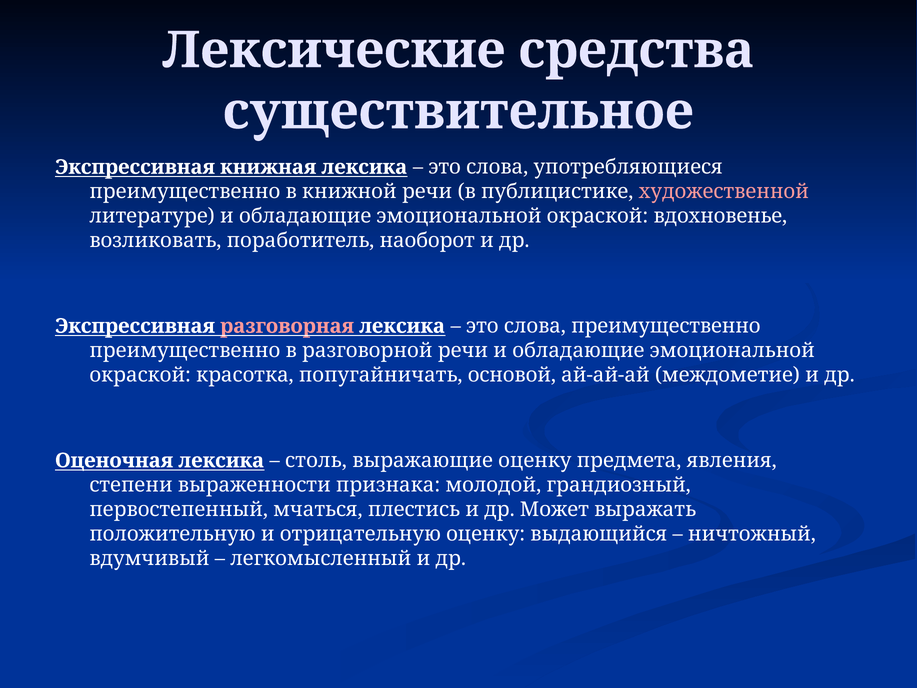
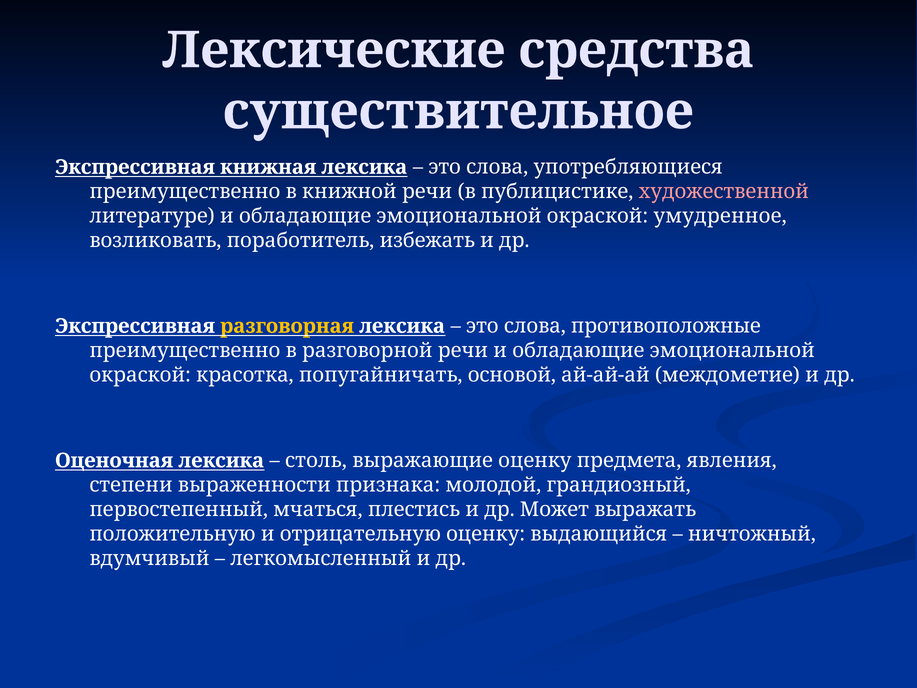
вдохновенье: вдохновенье -> умудренное
наоборот: наоборот -> избежать
разговорная colour: pink -> yellow
слова преимущественно: преимущественно -> противоположные
